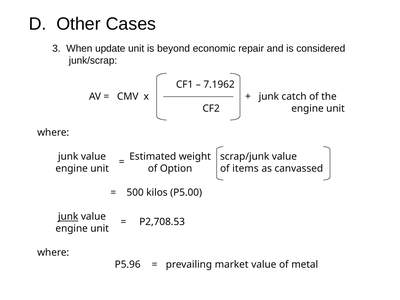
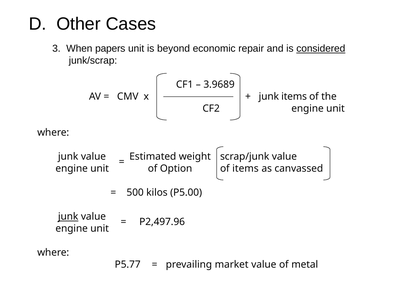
update: update -> papers
considered underline: none -> present
7.1962: 7.1962 -> 3.9689
junk catch: catch -> items
P2,708.53: P2,708.53 -> P2,497.96
P5.96: P5.96 -> P5.77
